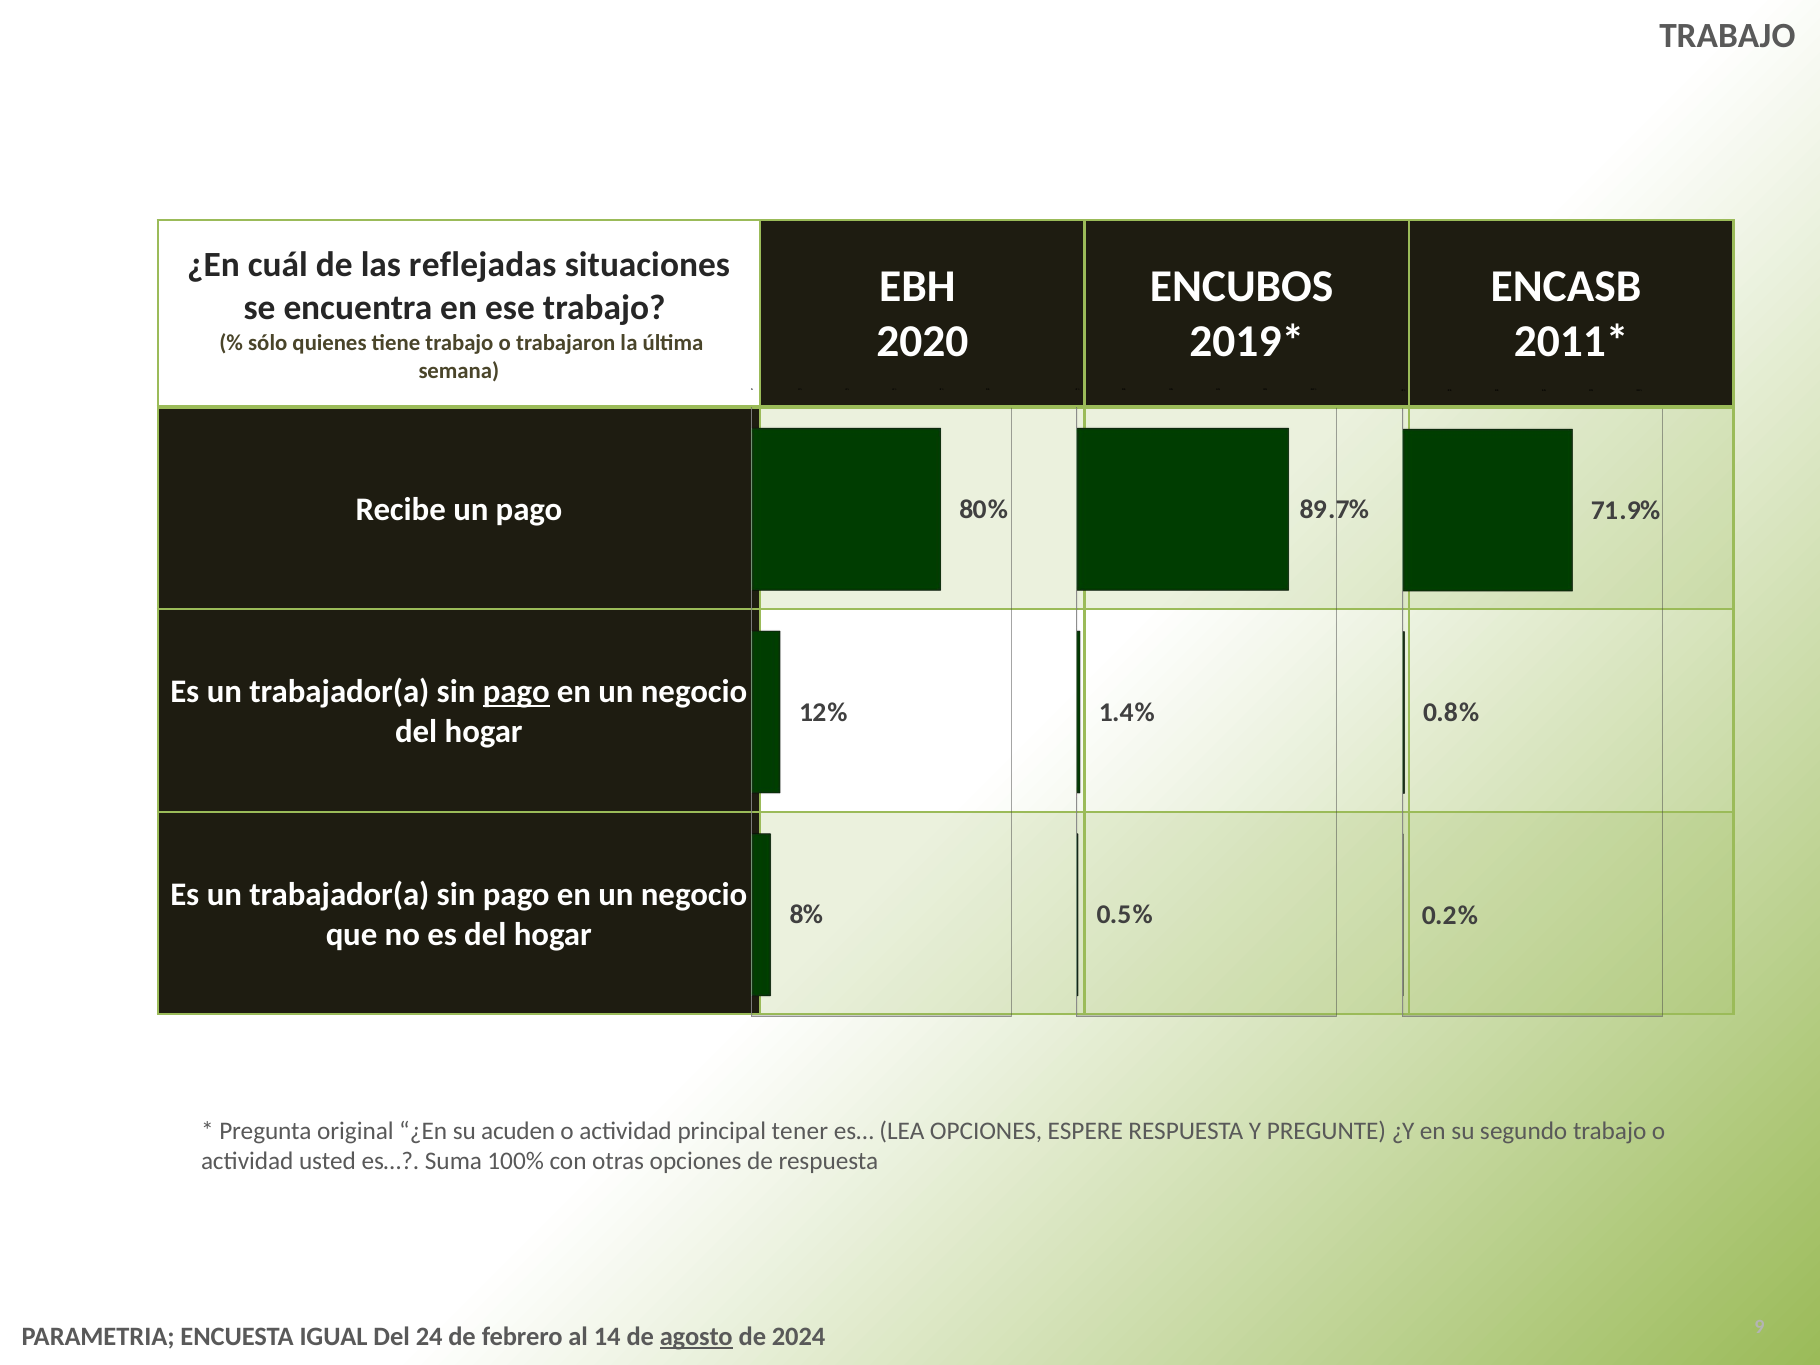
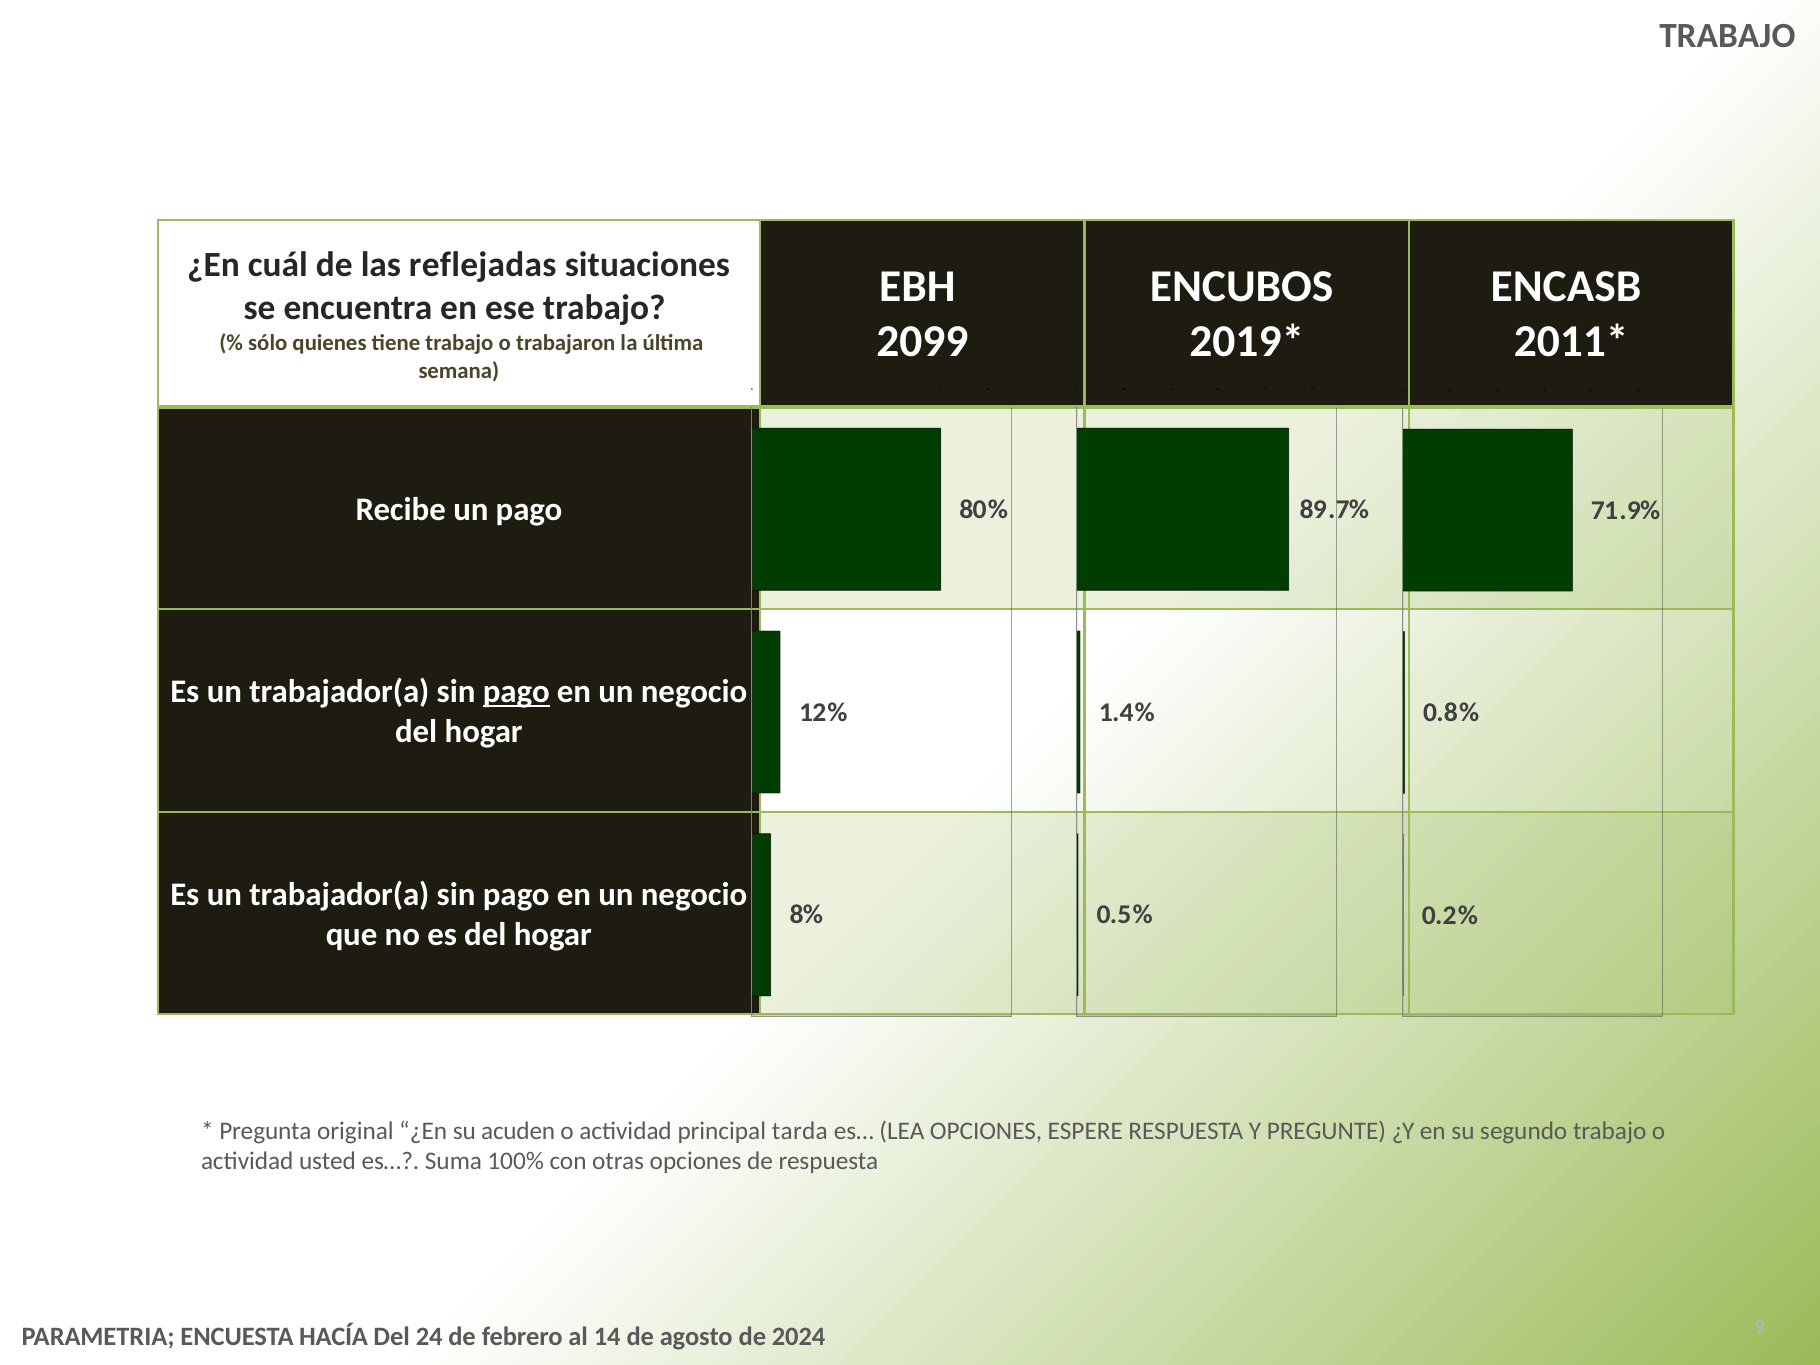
2020: 2020 -> 2099
tener: tener -> tarda
IGUAL: IGUAL -> HACÍA
agosto underline: present -> none
